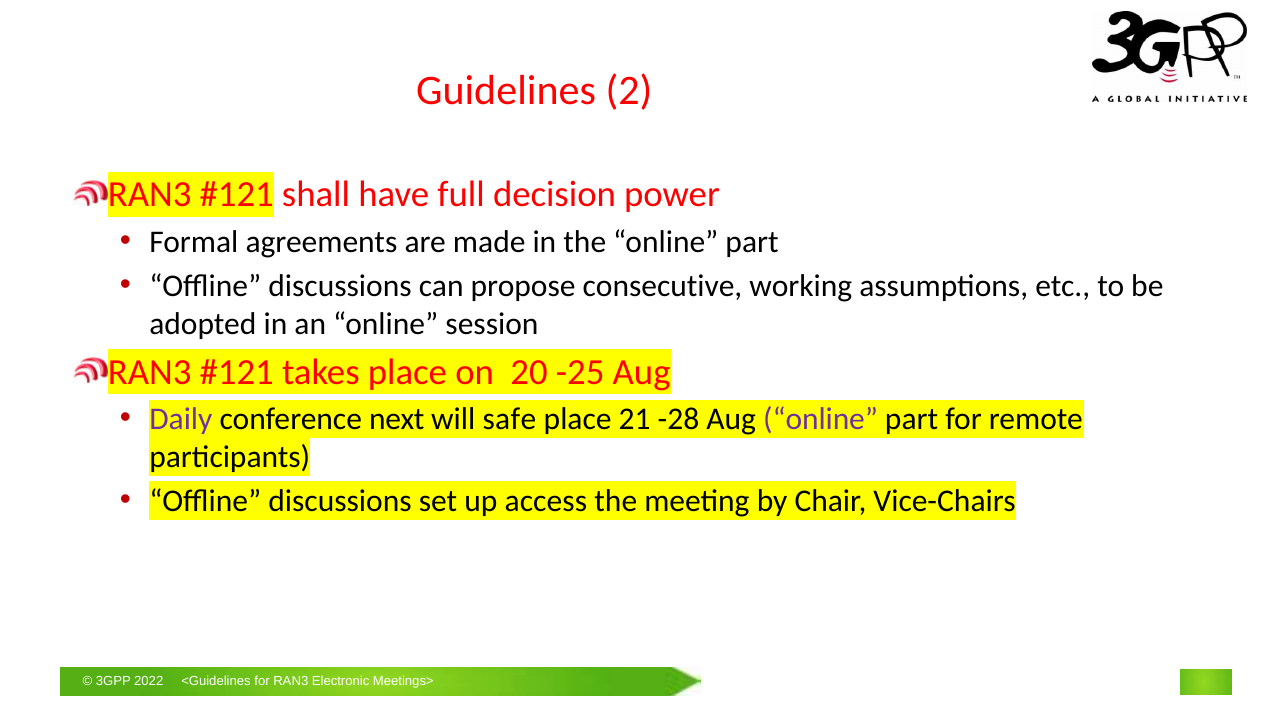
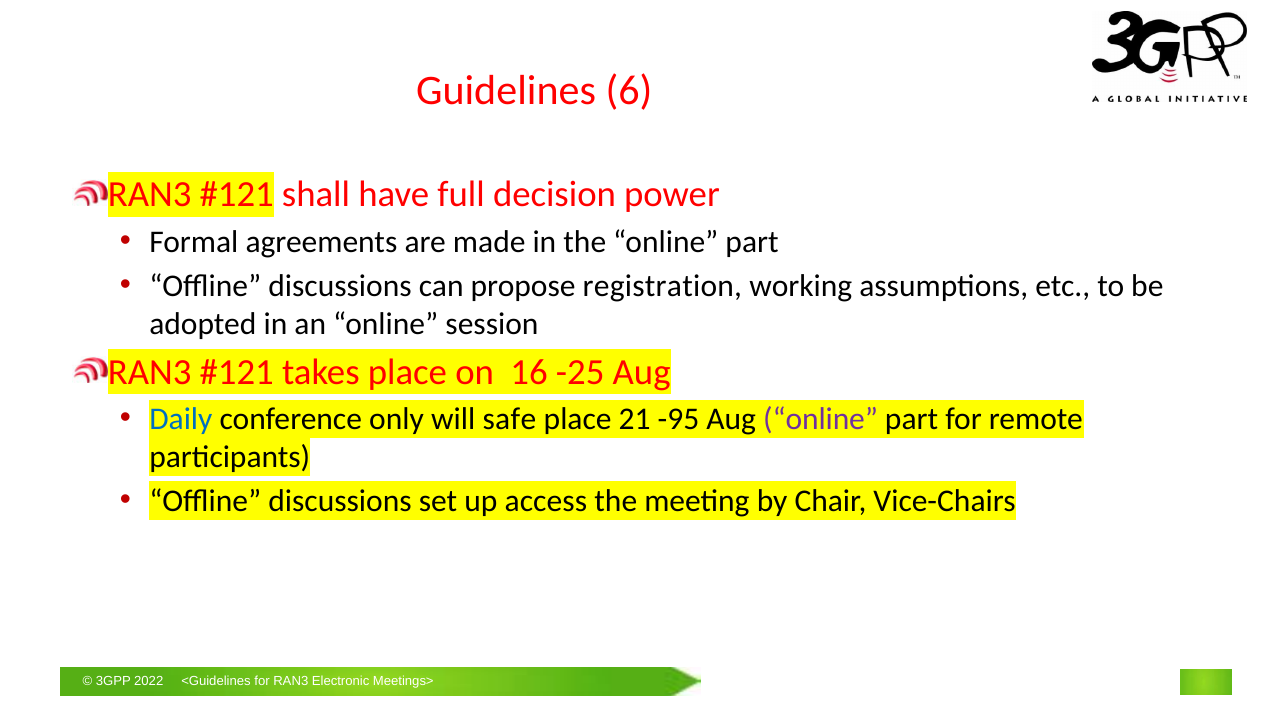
2: 2 -> 6
consecutive: consecutive -> registration
20: 20 -> 16
Daily colour: purple -> blue
next: next -> only
-28: -28 -> -95
